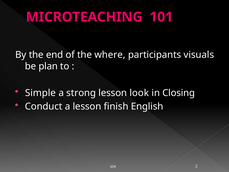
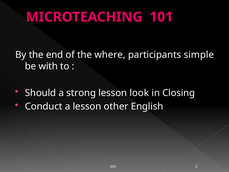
visuals: visuals -> simple
plan: plan -> with
Simple: Simple -> Should
finish: finish -> other
